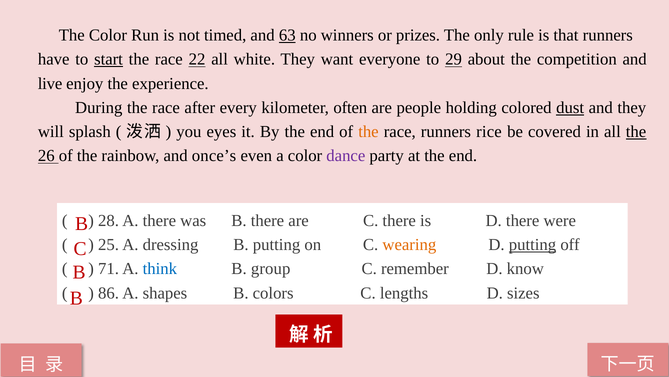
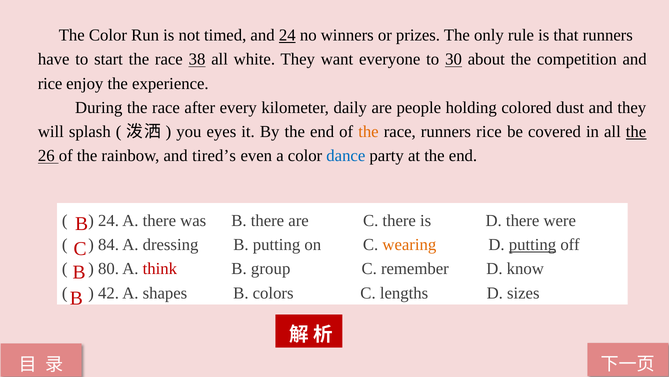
and 63: 63 -> 24
start underline: present -> none
22: 22 -> 38
29: 29 -> 30
live at (50, 83): live -> rice
often: often -> daily
dust underline: present -> none
once’s: once’s -> tired’s
dance colour: purple -> blue
28 at (109, 220): 28 -> 24
25: 25 -> 84
71: 71 -> 80
think colour: blue -> red
86: 86 -> 42
